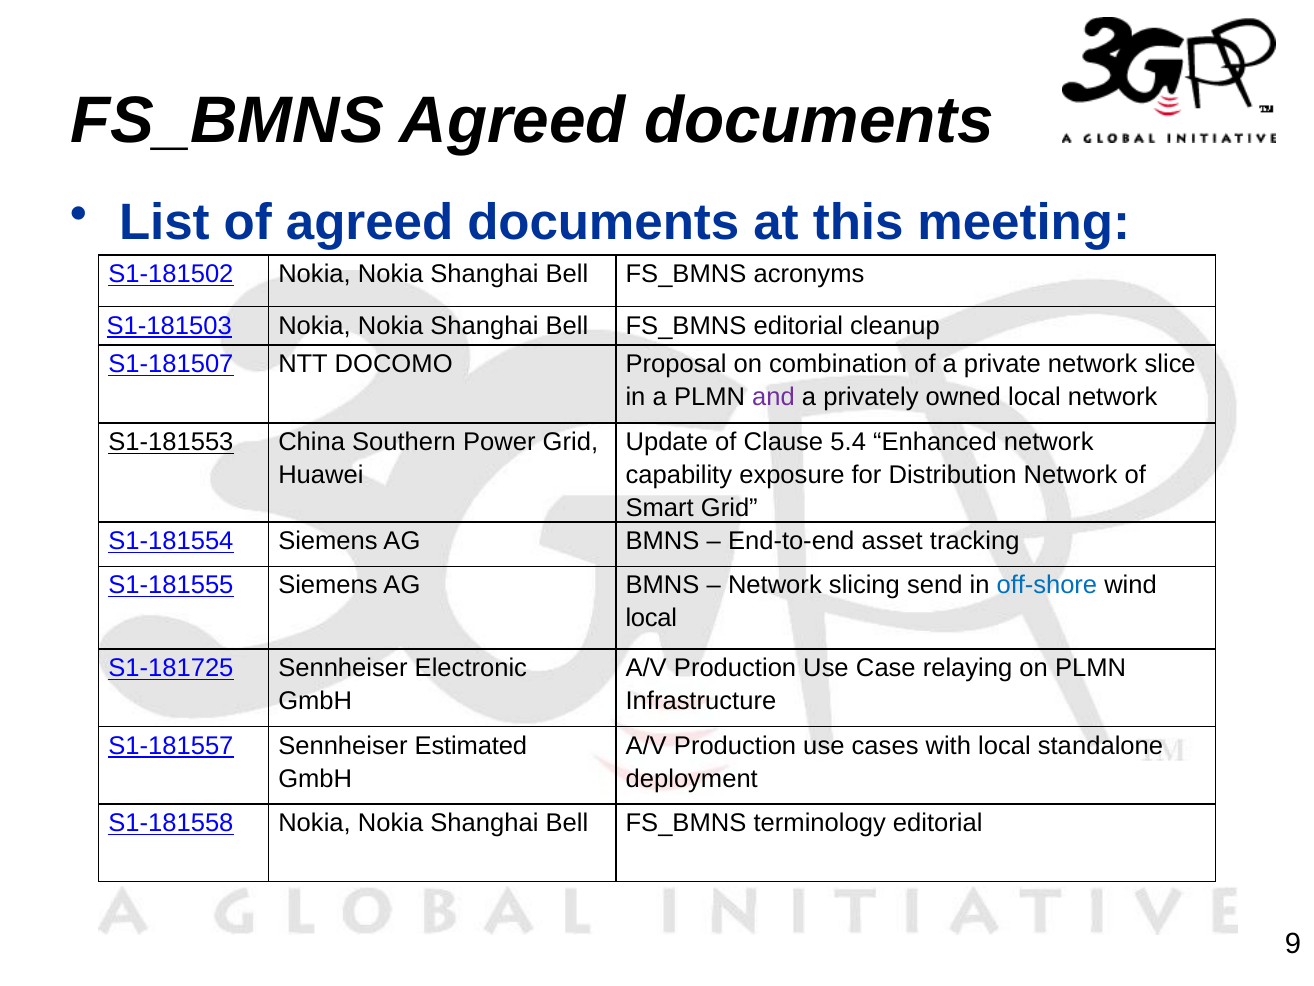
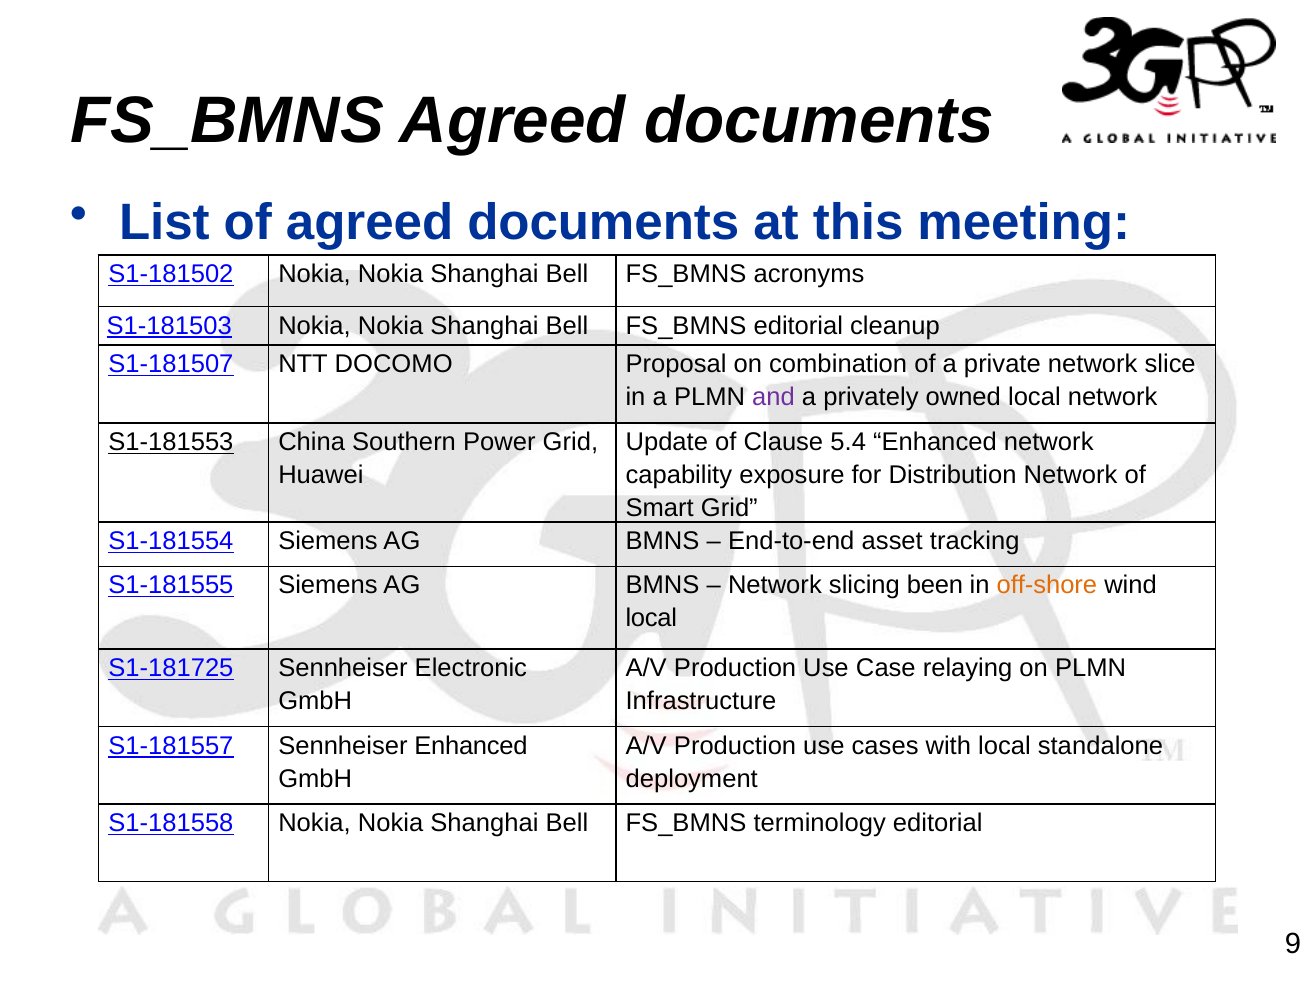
send: send -> been
off-shore colour: blue -> orange
Sennheiser Estimated: Estimated -> Enhanced
